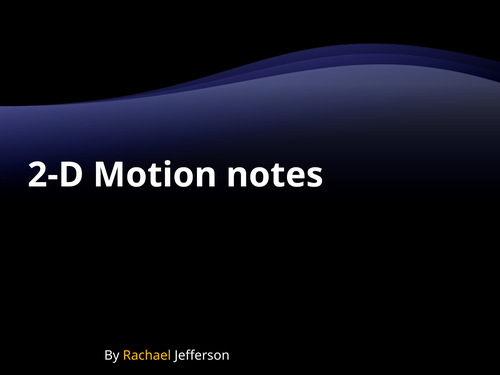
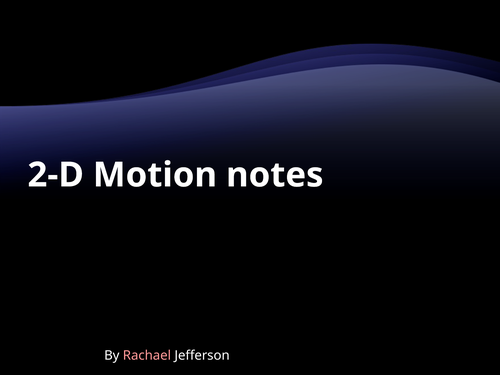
Rachael colour: yellow -> pink
